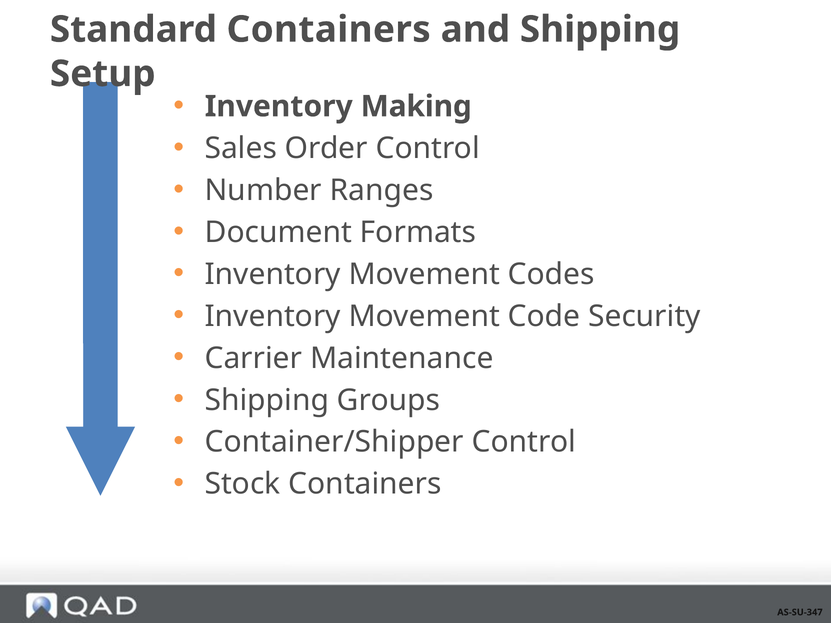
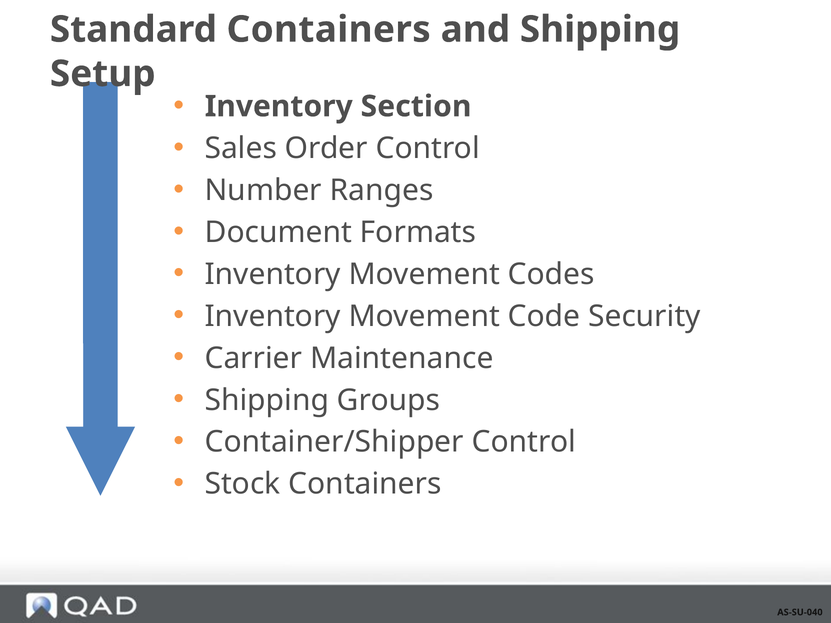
Making: Making -> Section
AS-SU-347: AS-SU-347 -> AS-SU-040
